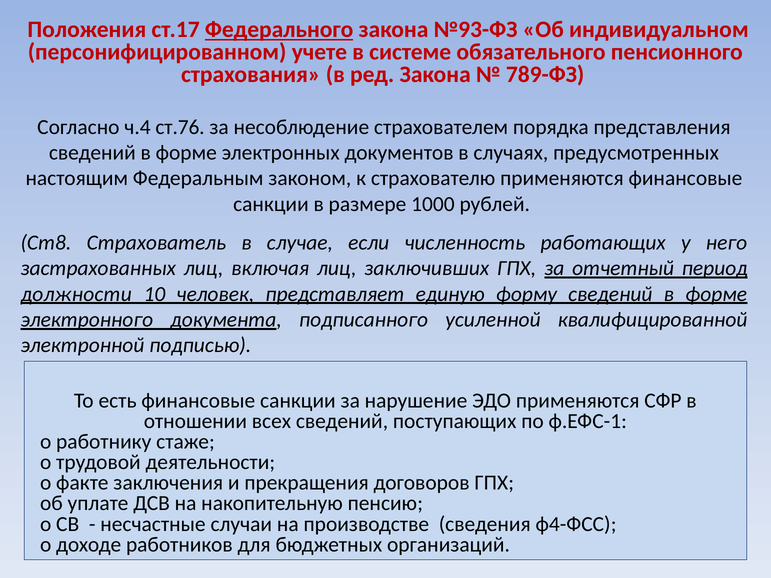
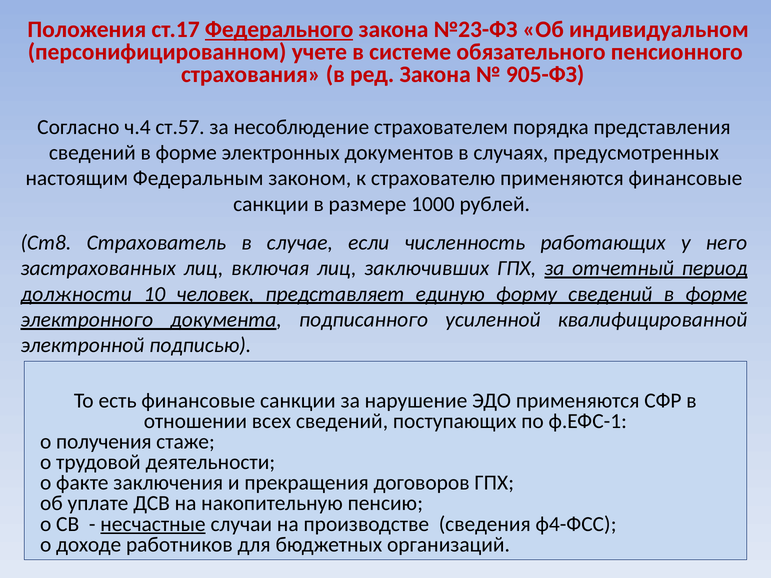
№93-ФЗ: №93-ФЗ -> №23-ФЗ
789-ФЗ: 789-ФЗ -> 905-ФЗ
ст.76: ст.76 -> ст.57
работнику: работнику -> получения
несчастные underline: none -> present
